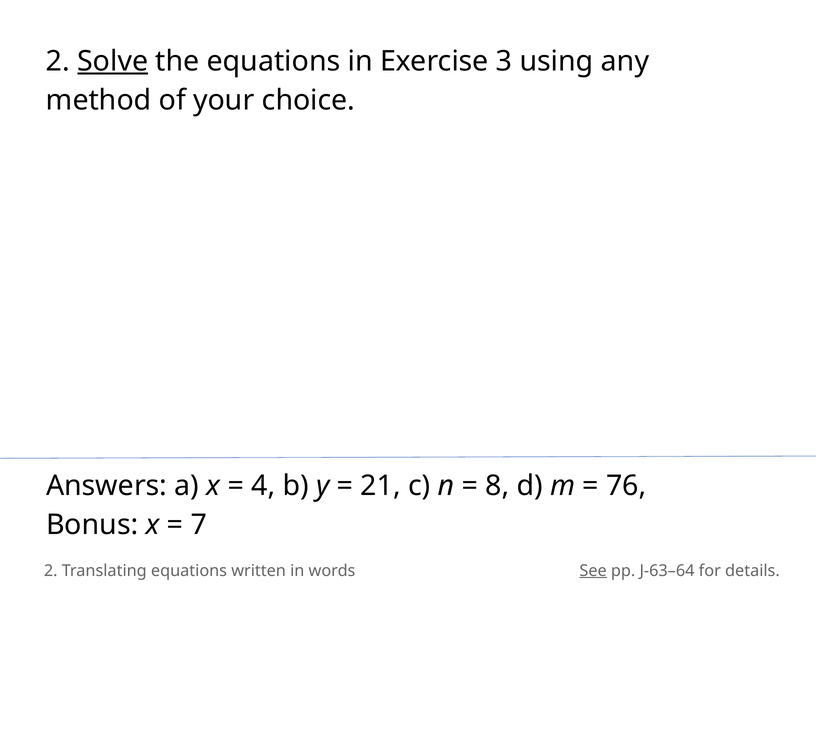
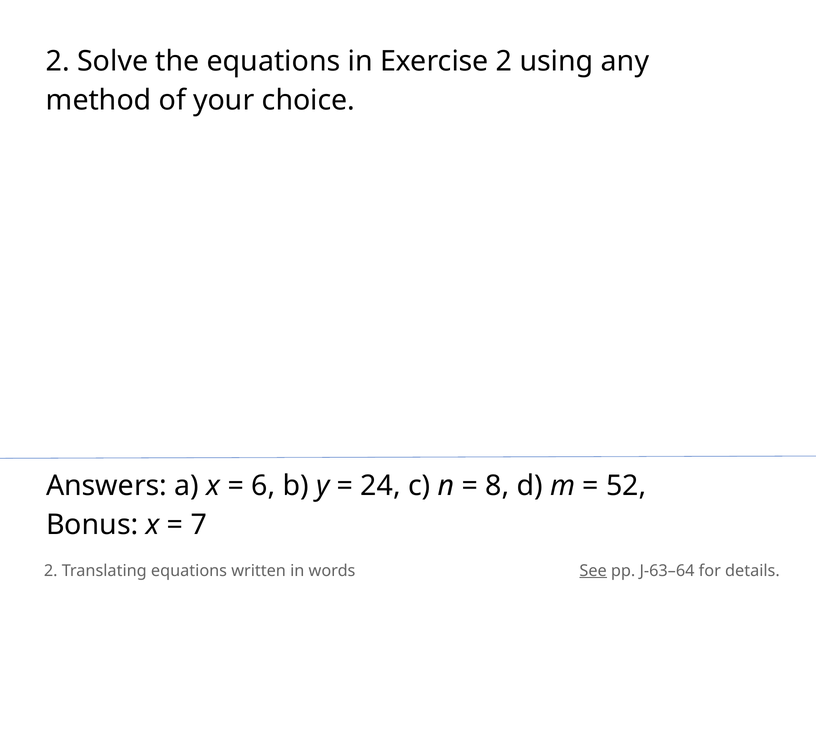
Solve underline: present -> none
Exercise 3: 3 -> 2
4: 4 -> 6
21: 21 -> 24
76: 76 -> 52
